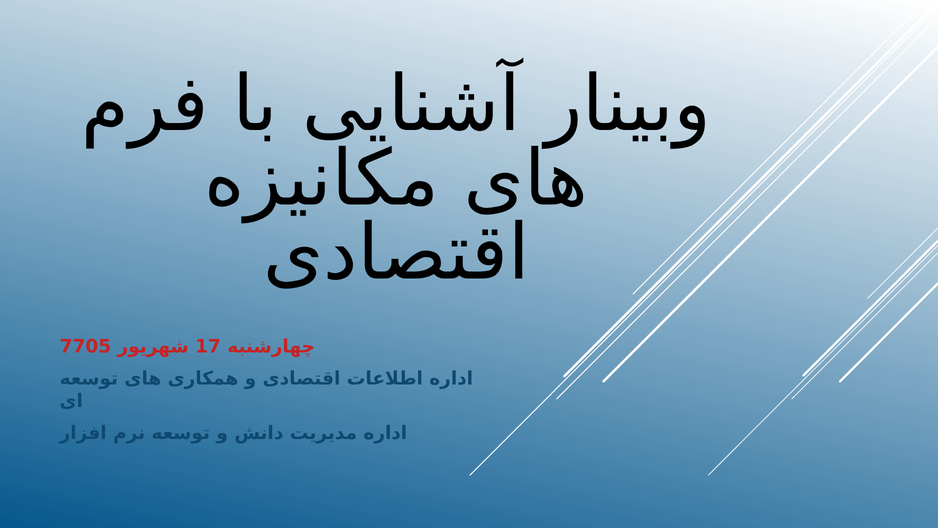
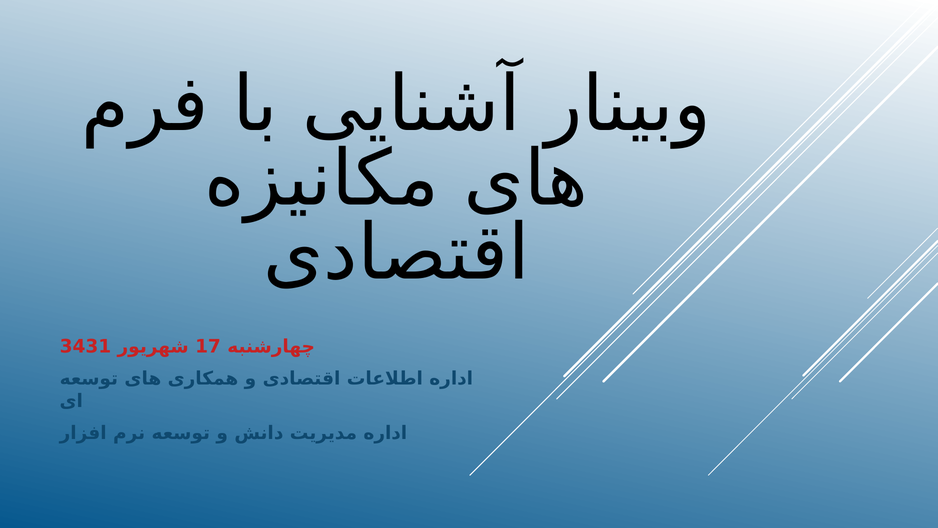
7705: 7705 -> 3431
